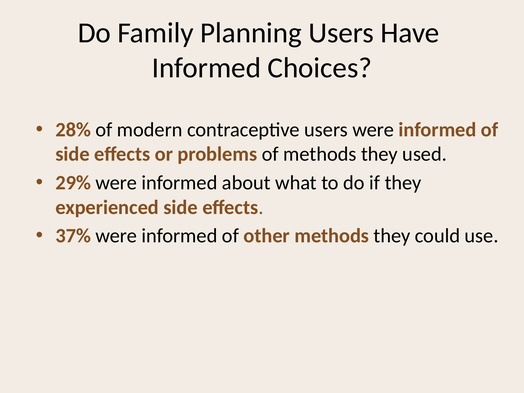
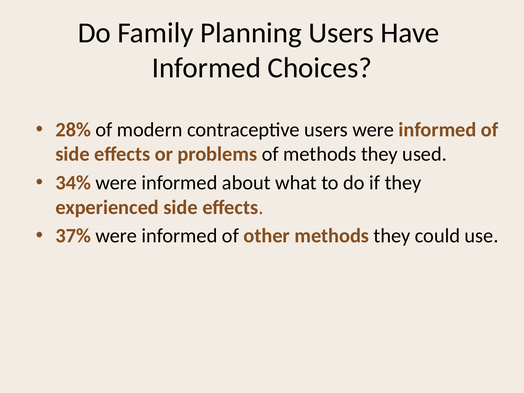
29%: 29% -> 34%
